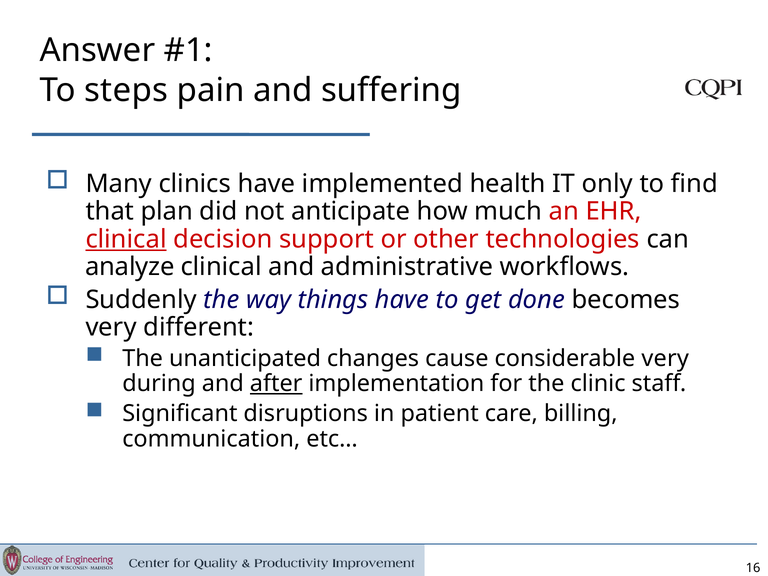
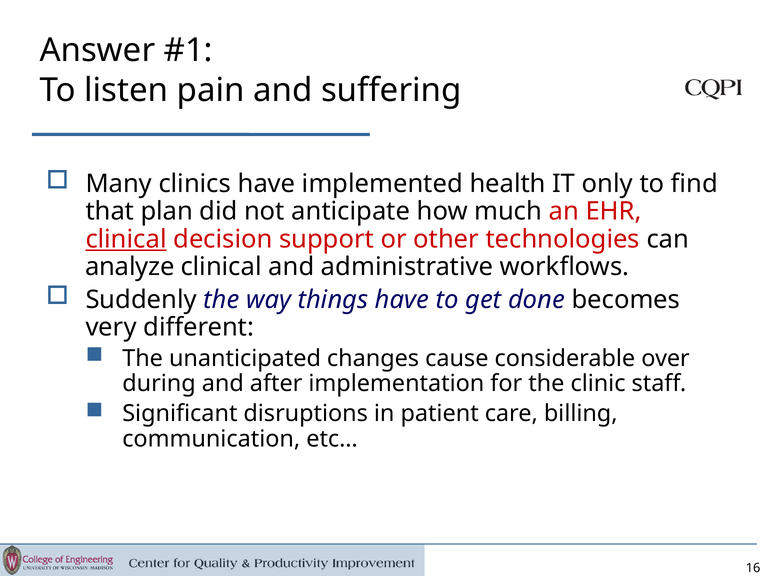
steps: steps -> listen
considerable very: very -> over
after underline: present -> none
